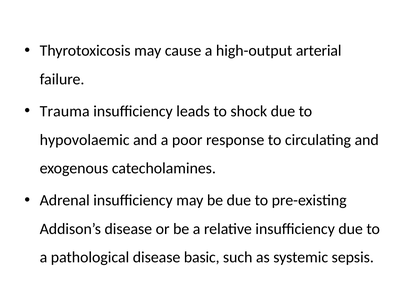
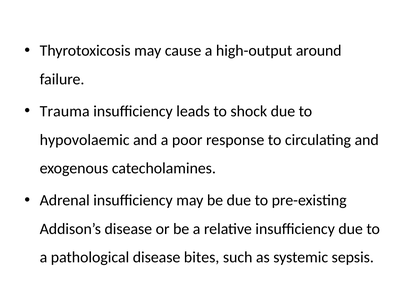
arterial: arterial -> around
basic: basic -> bites
